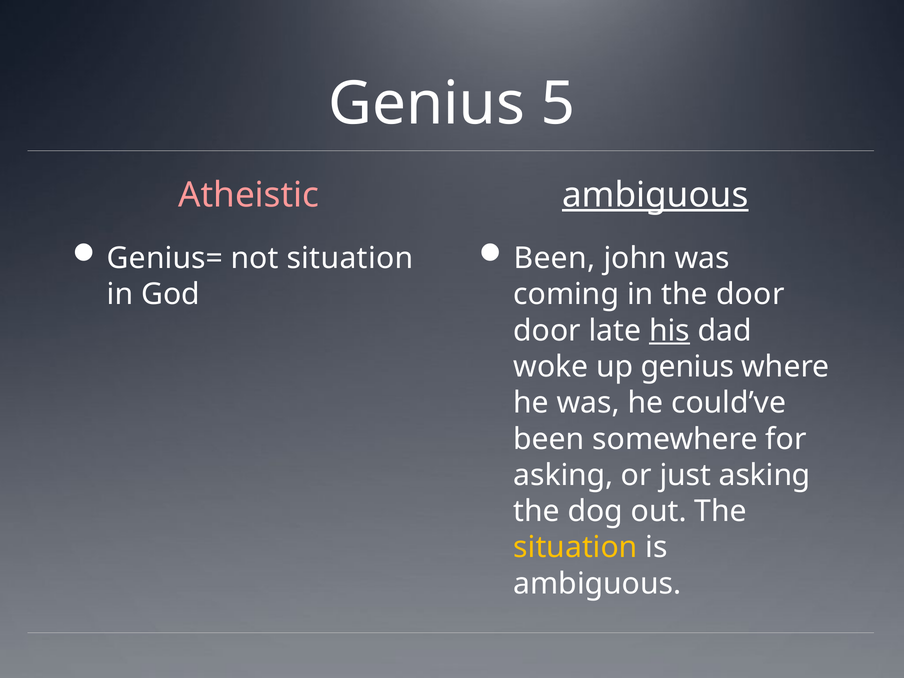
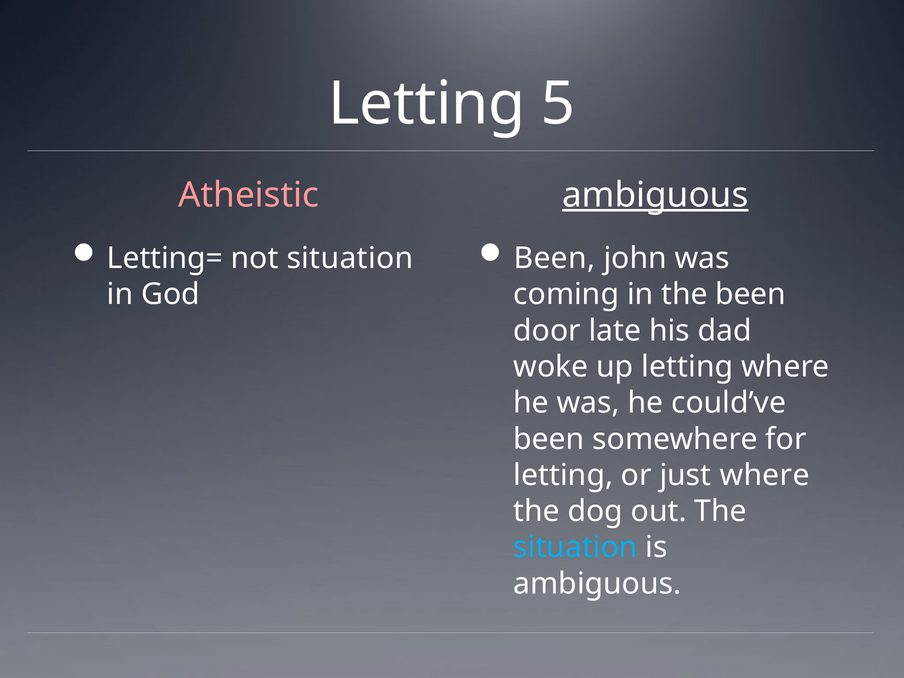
Genius at (427, 104): Genius -> Letting
Genius=: Genius= -> Letting=
the door: door -> been
his underline: present -> none
up genius: genius -> letting
asking at (563, 475): asking -> letting
just asking: asking -> where
situation at (575, 548) colour: yellow -> light blue
